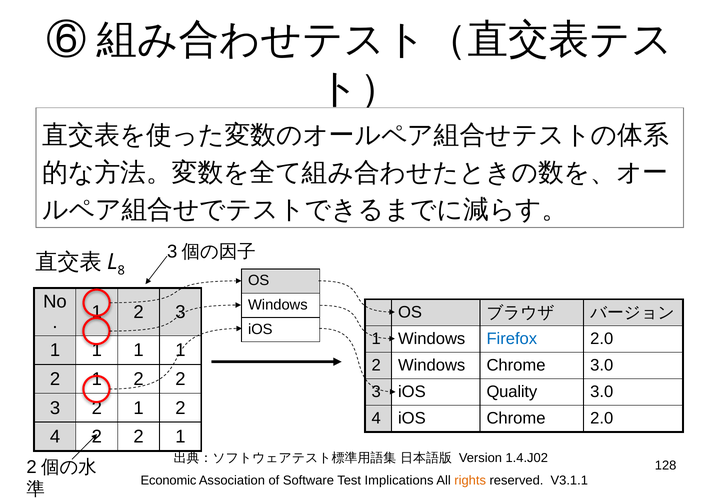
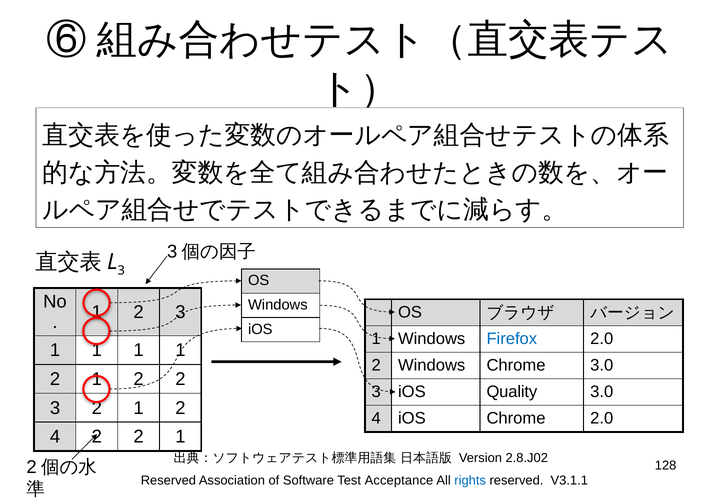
8 at (121, 271): 8 -> 3
1.4.J02: 1.4.J02 -> 2.8.J02
Economic at (168, 480): Economic -> Reserved
Implications: Implications -> Acceptance
rights colour: orange -> blue
